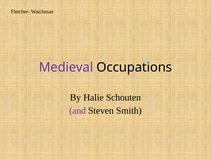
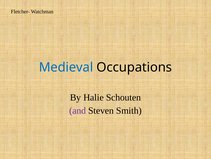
Medieval colour: purple -> blue
